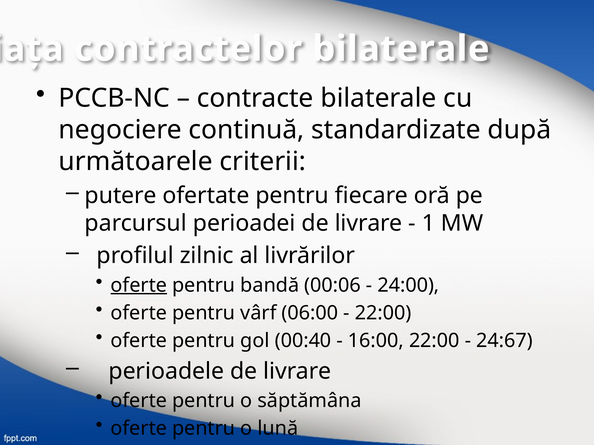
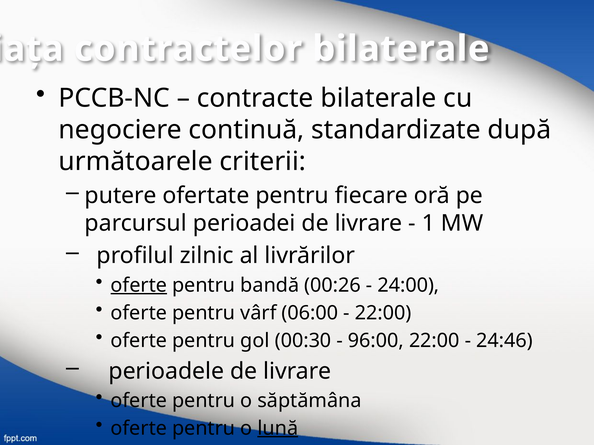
00:06: 00:06 -> 00:26
00:40: 00:40 -> 00:30
16:00: 16:00 -> 96:00
24:67: 24:67 -> 24:46
lună underline: none -> present
